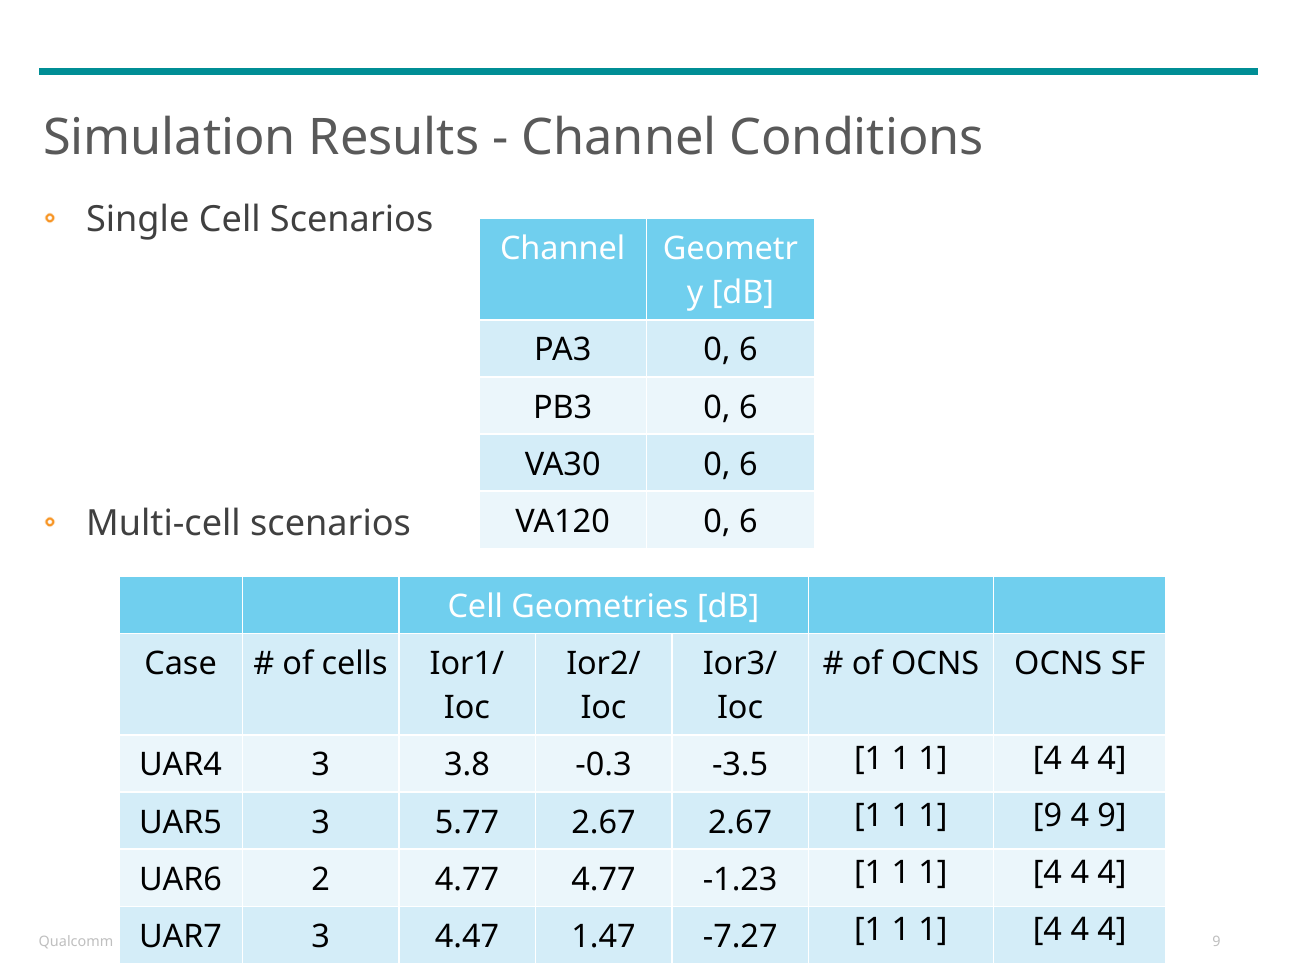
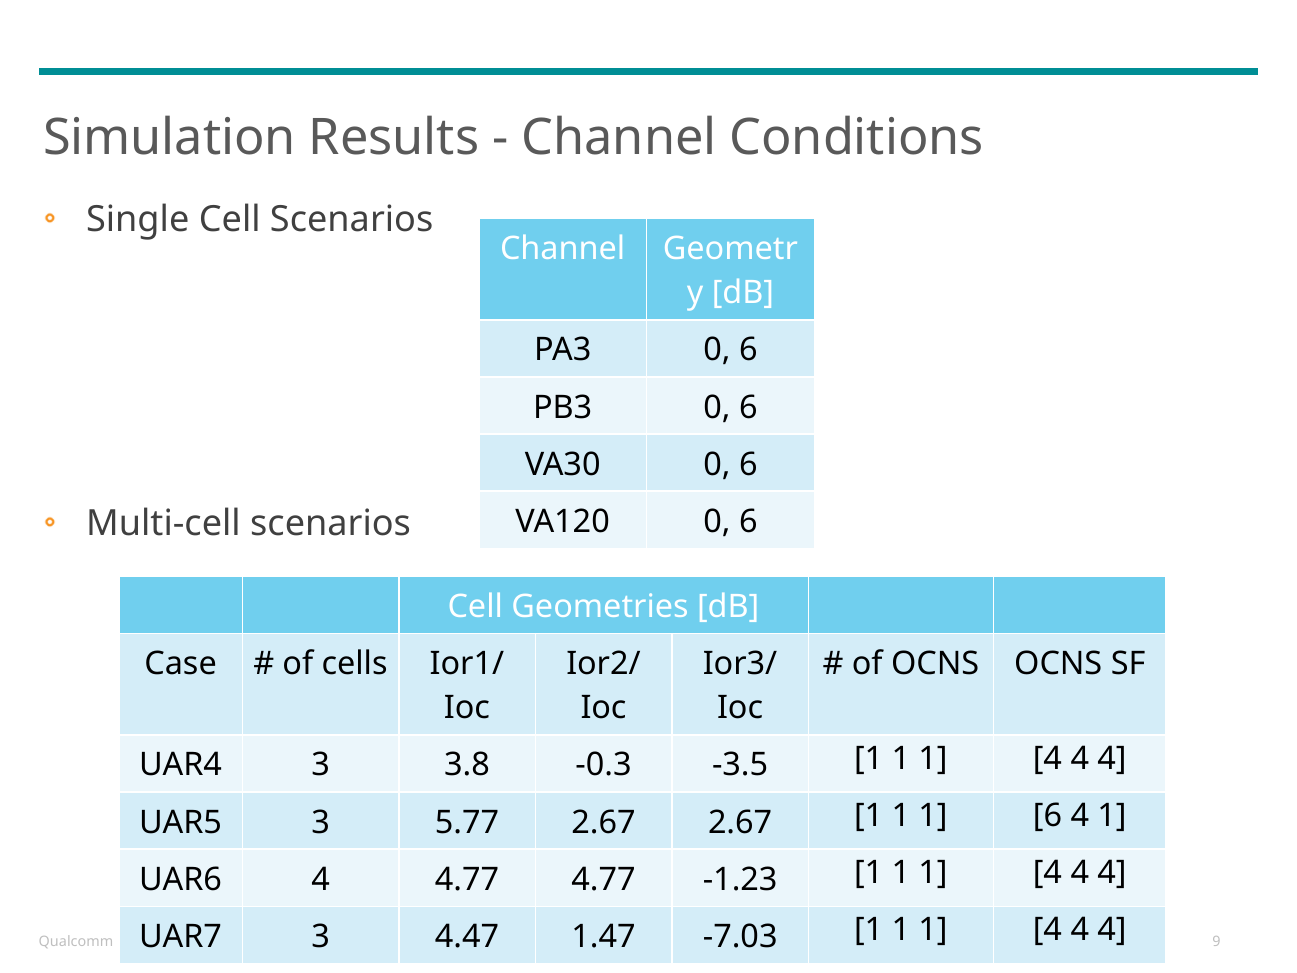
1 9: 9 -> 6
4 9: 9 -> 1
UAR6 2: 2 -> 4
-7.27: -7.27 -> -7.03
